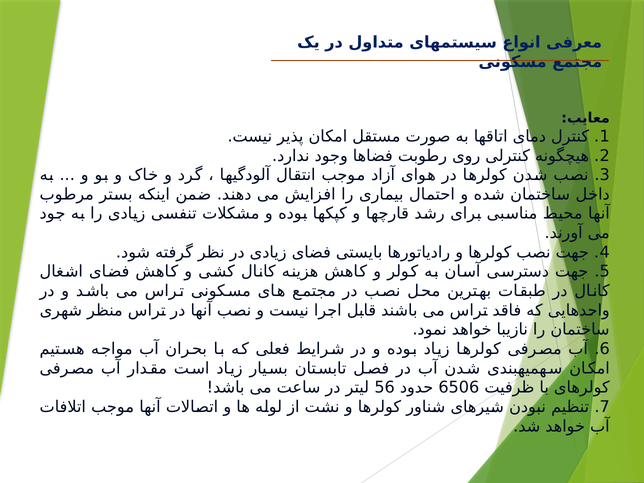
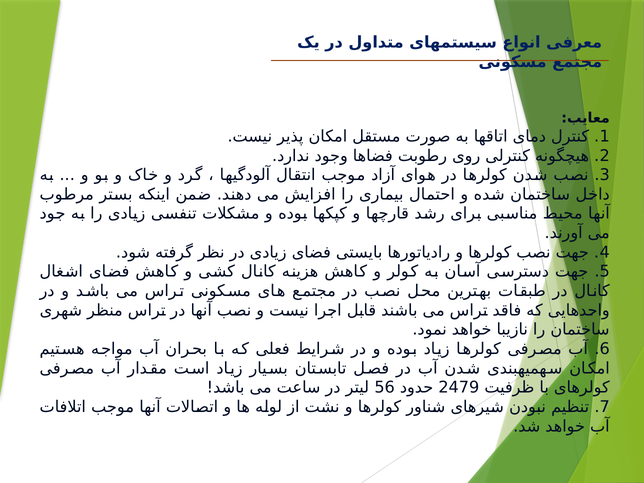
6506: 6506 -> 2479
